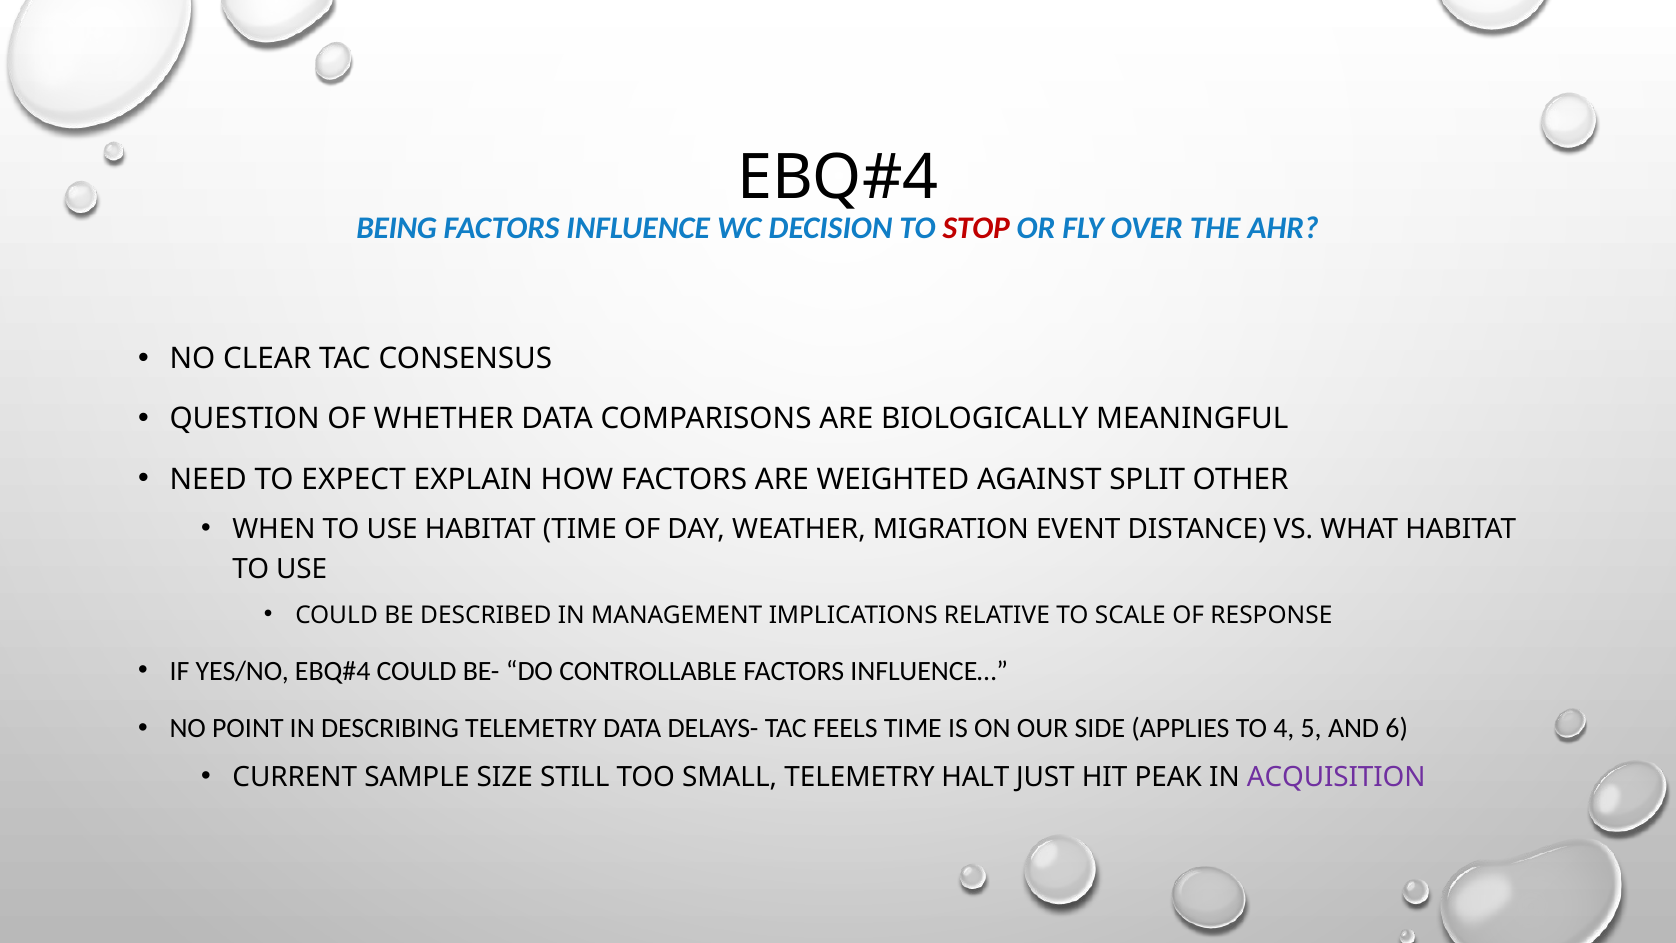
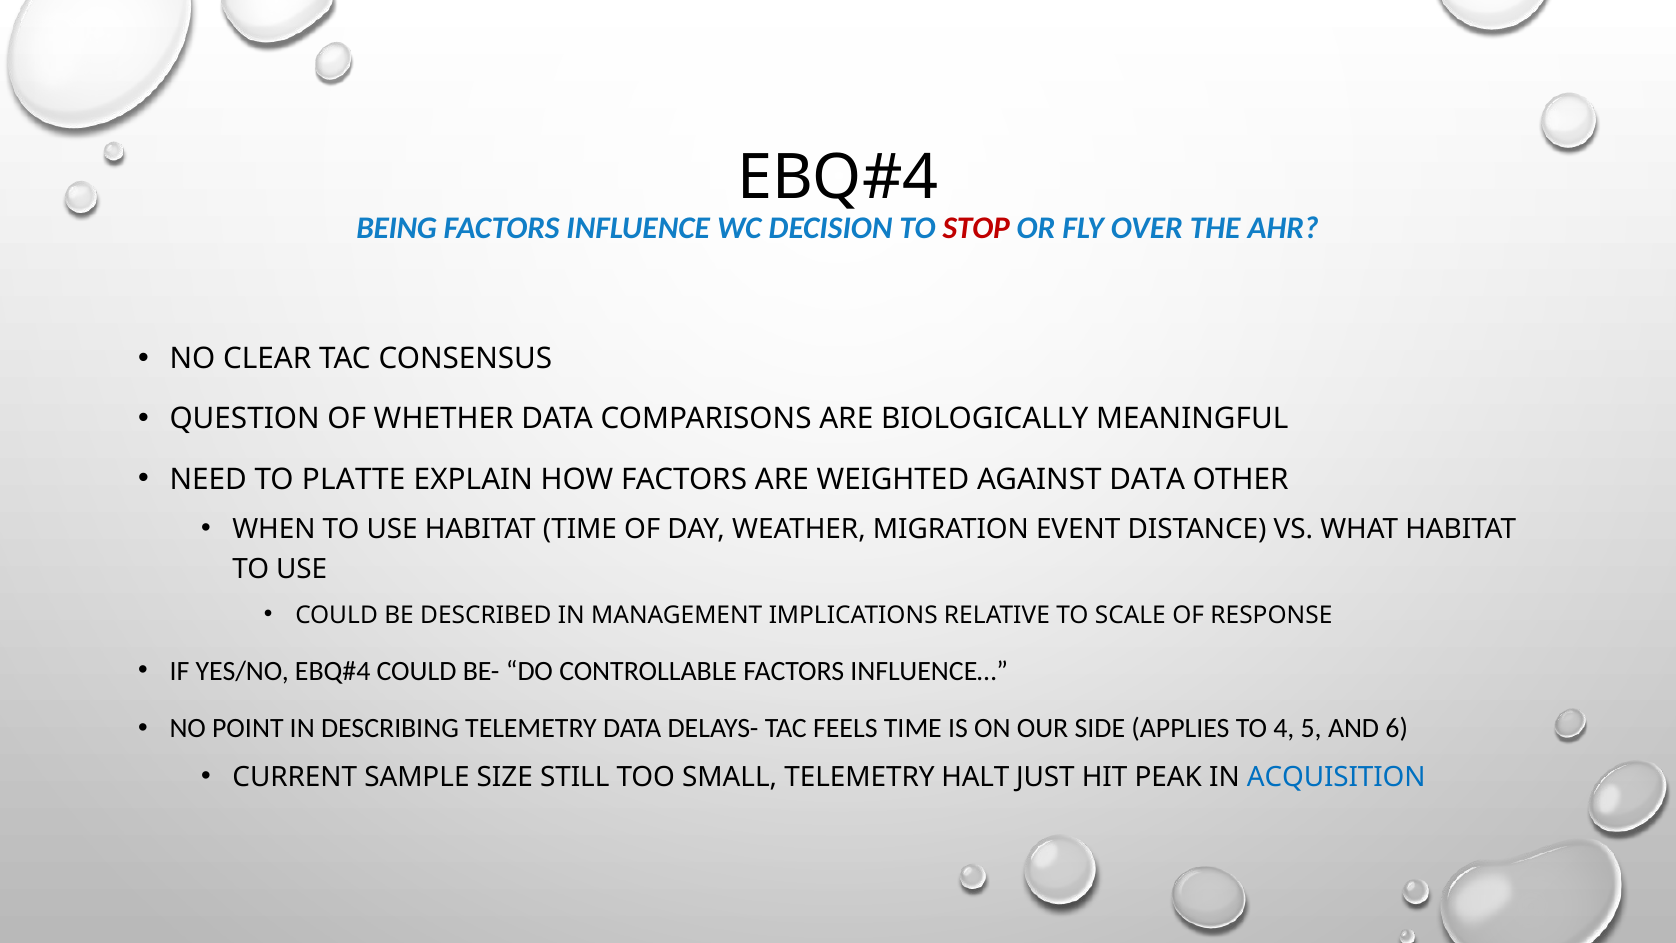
EXPECT: EXPECT -> PLATTE
AGAINST SPLIT: SPLIT -> DATA
ACQUISITION colour: purple -> blue
